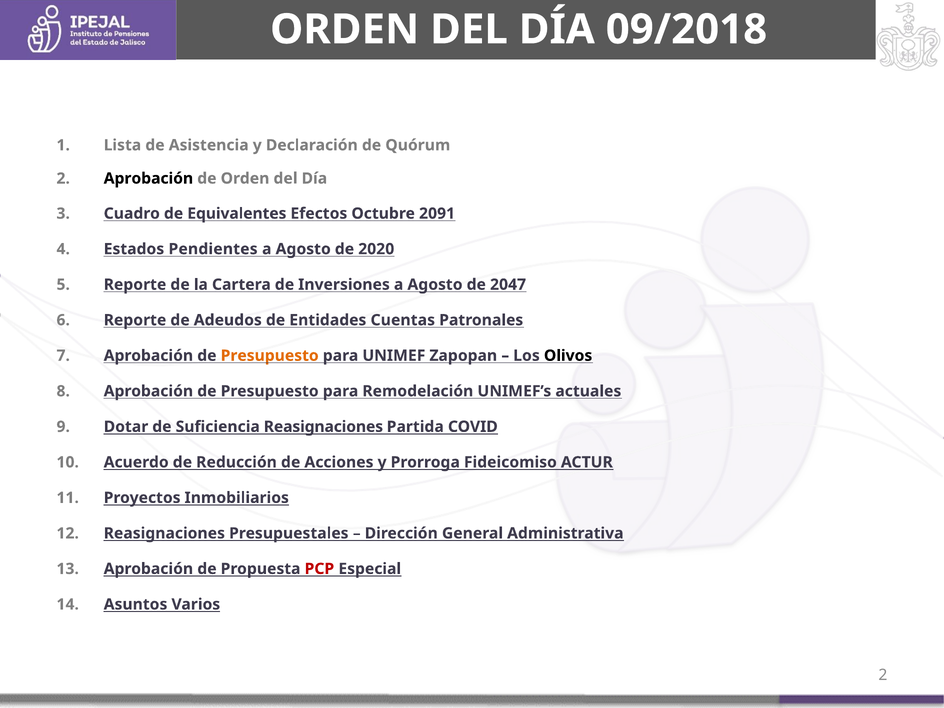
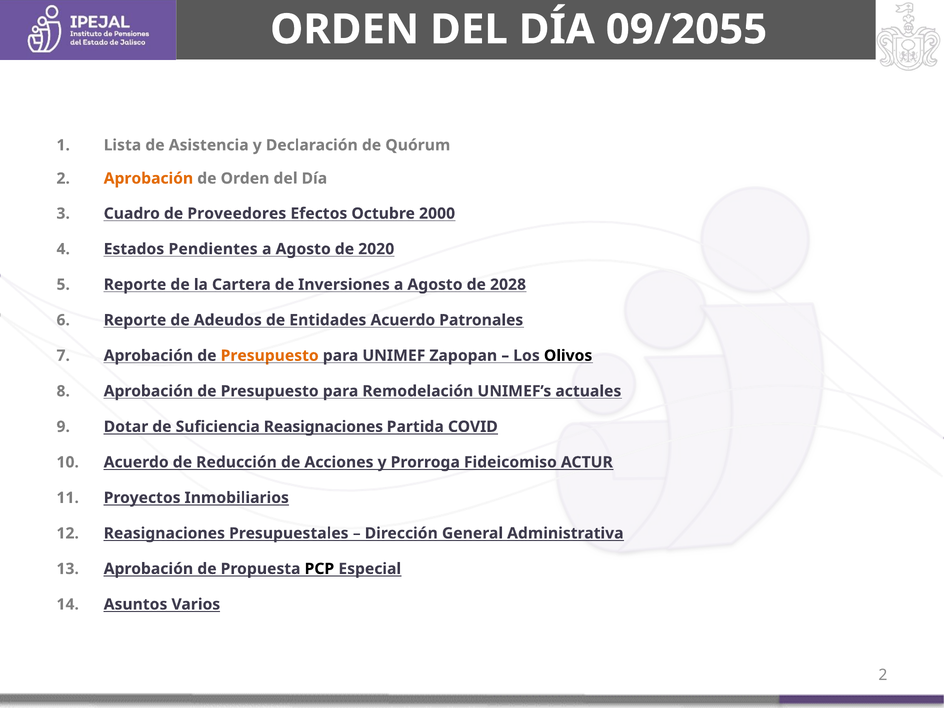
09/2018: 09/2018 -> 09/2055
Aprobación at (148, 178) colour: black -> orange
Equivalentes: Equivalentes -> Proveedores
2091: 2091 -> 2000
2047: 2047 -> 2028
Entidades Cuentas: Cuentas -> Acuerdo
PCP colour: red -> black
